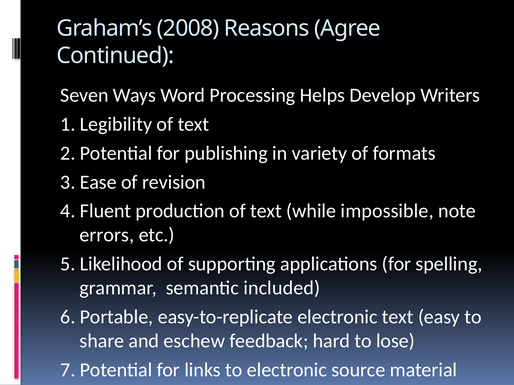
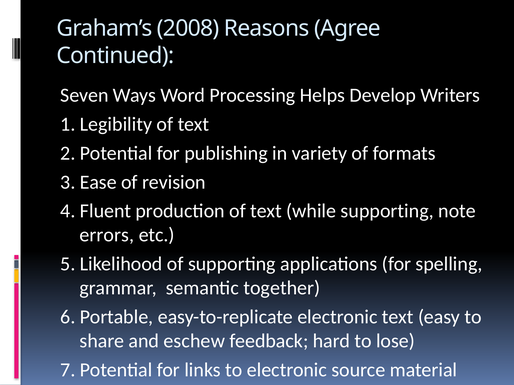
while impossible: impossible -> supporting
included: included -> together
